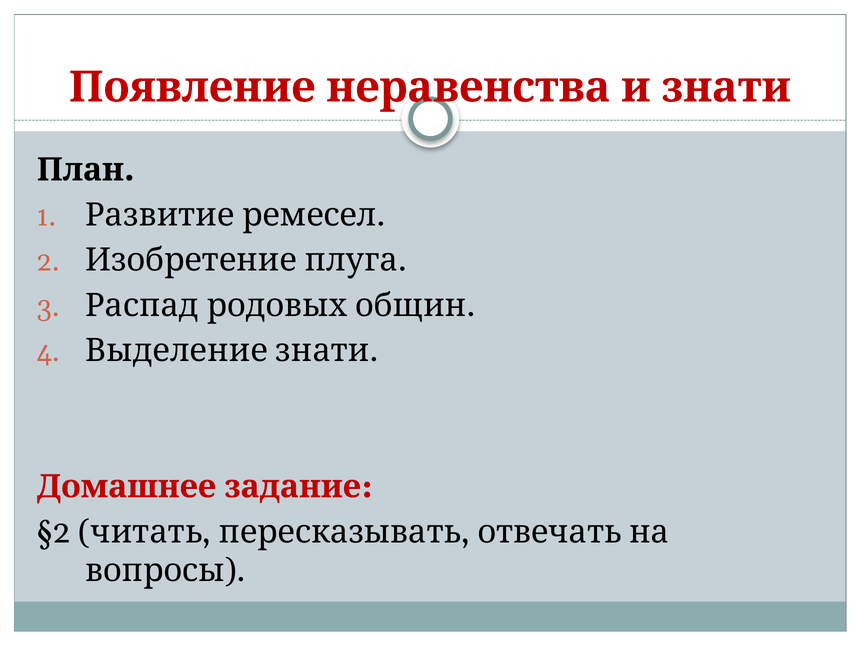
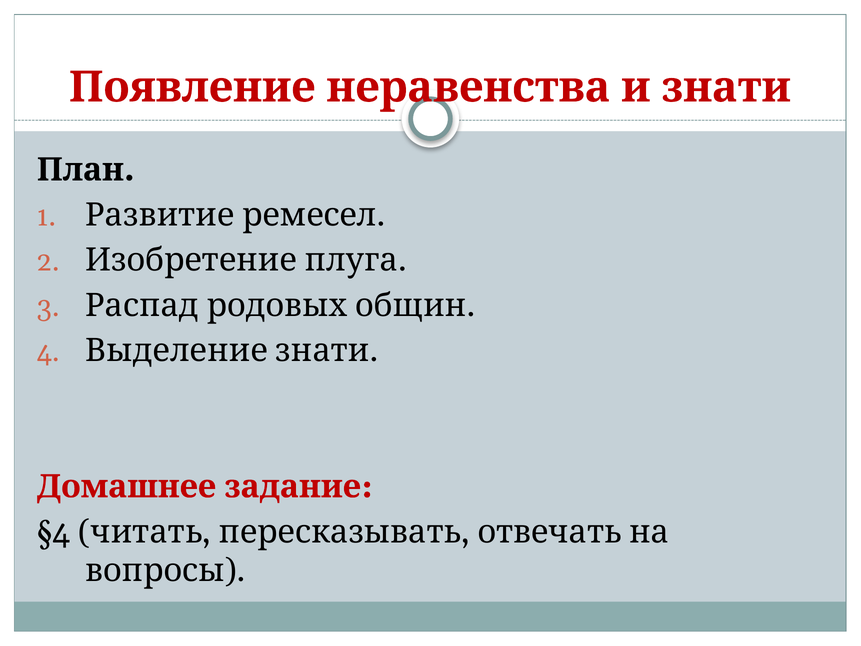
§2: §2 -> §4
